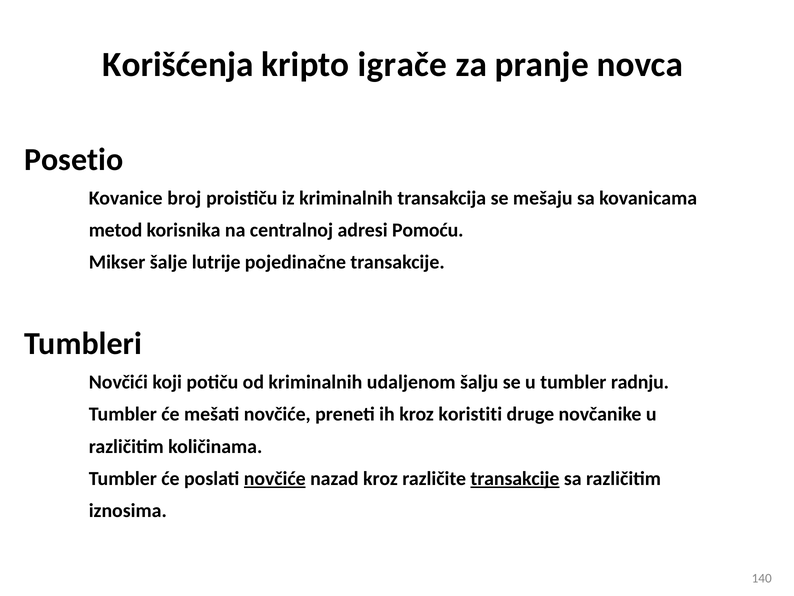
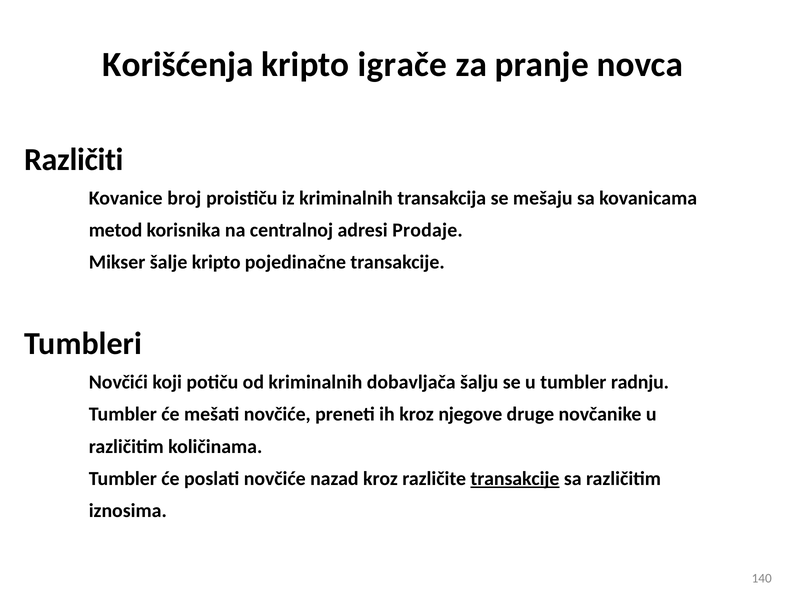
Posetio: Posetio -> Različiti
Pomoću: Pomoću -> Prodaje
šalje lutrije: lutrije -> kripto
udaljenom: udaljenom -> dobavljača
koristiti: koristiti -> njegove
novčiće at (275, 478) underline: present -> none
